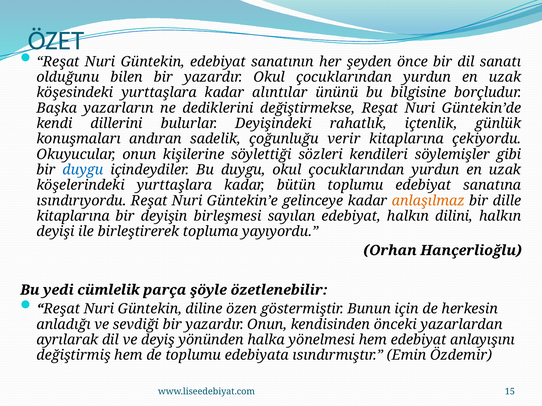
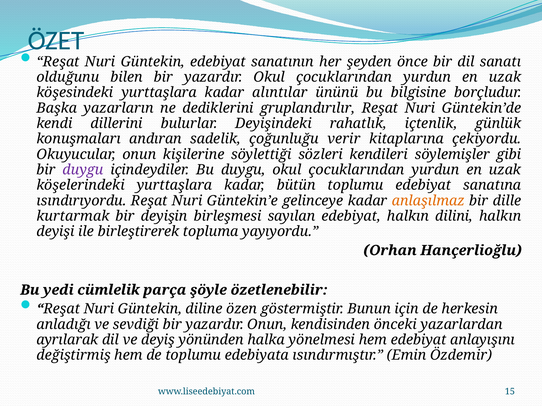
değiştirmekse: değiştirmekse -> gruplandırılır
duygu at (83, 170) colour: blue -> purple
kitaplarına at (73, 216): kitaplarına -> kurtarmak
